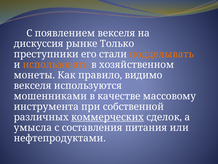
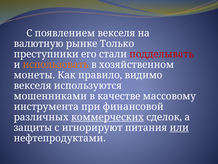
дискуссия: дискуссия -> валютную
подделывать colour: orange -> red
собственной: собственной -> финансовой
умысла: умысла -> защиты
составления: составления -> игнорируют
или underline: none -> present
